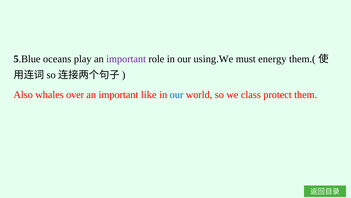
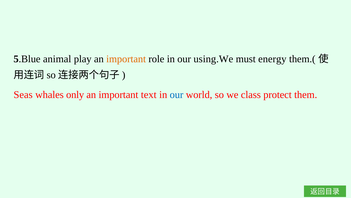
oceans: oceans -> animal
important at (126, 59) colour: purple -> orange
Also: Also -> Seas
over: over -> only
like: like -> text
